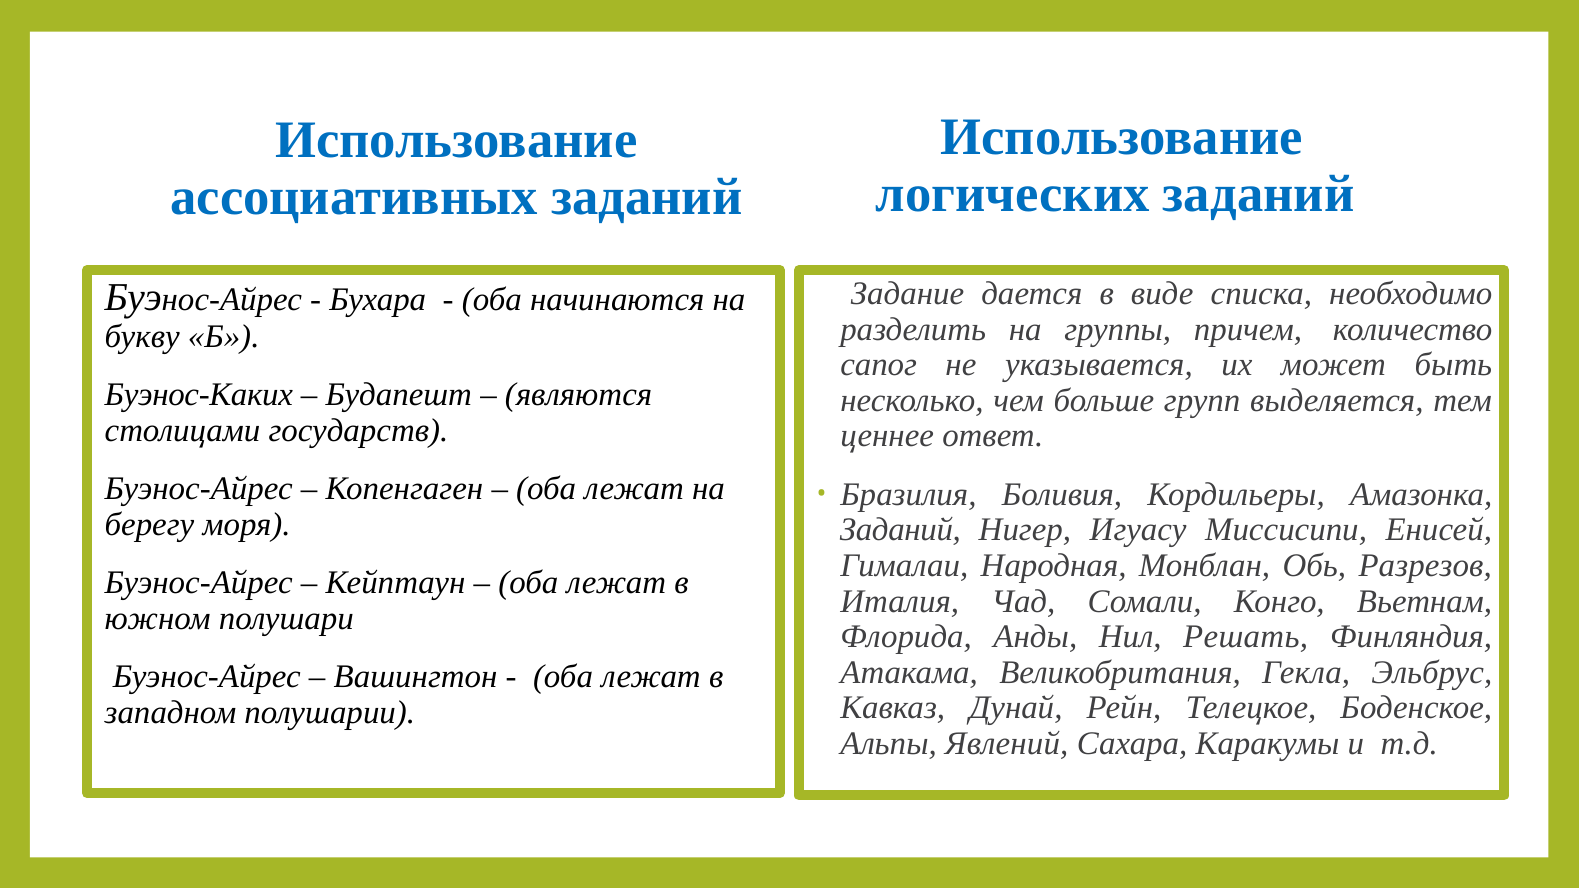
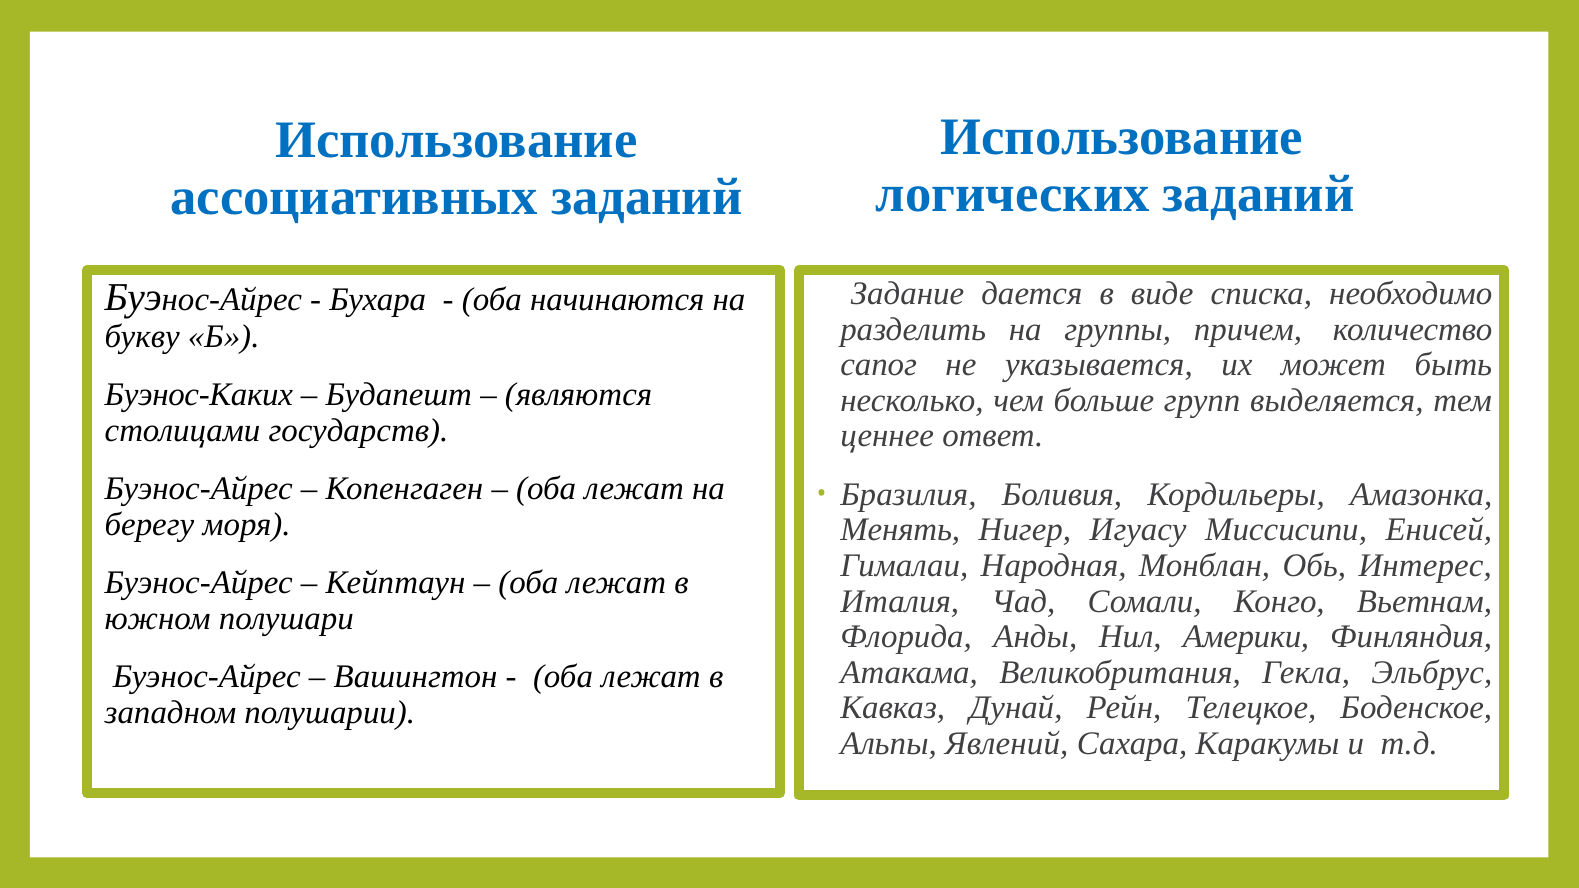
Заданий at (900, 530): Заданий -> Менять
Разрезов: Разрезов -> Интерес
Решать: Решать -> Америки
